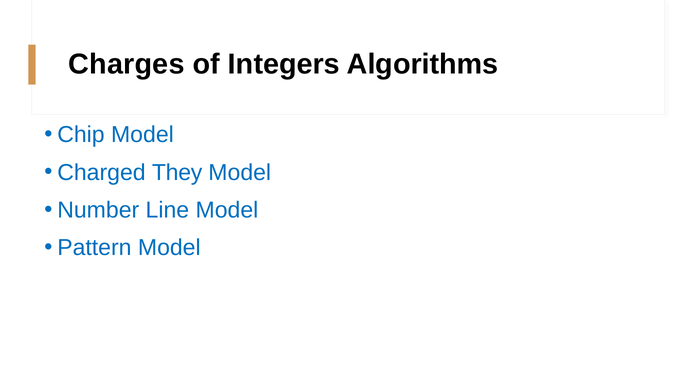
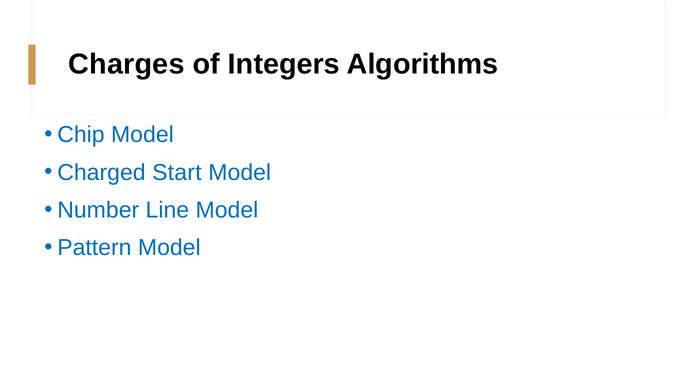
They: They -> Start
